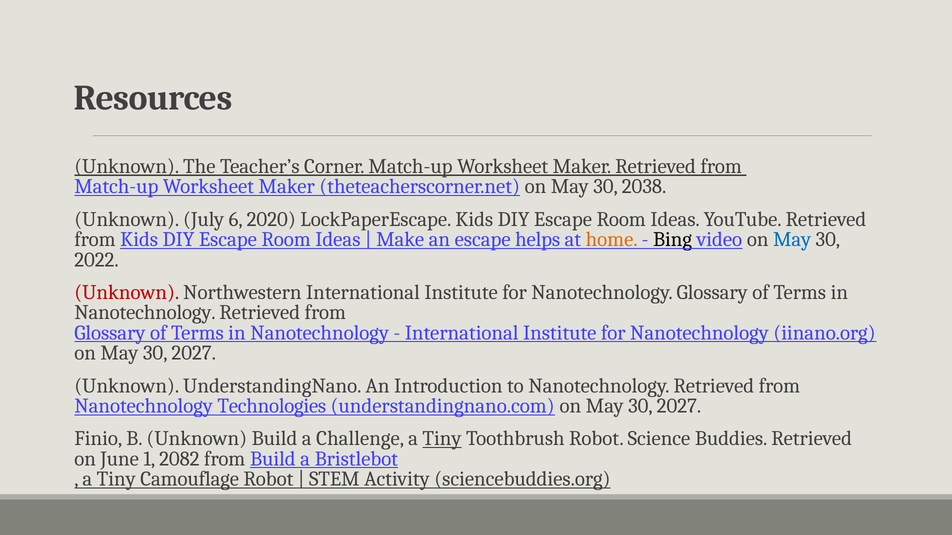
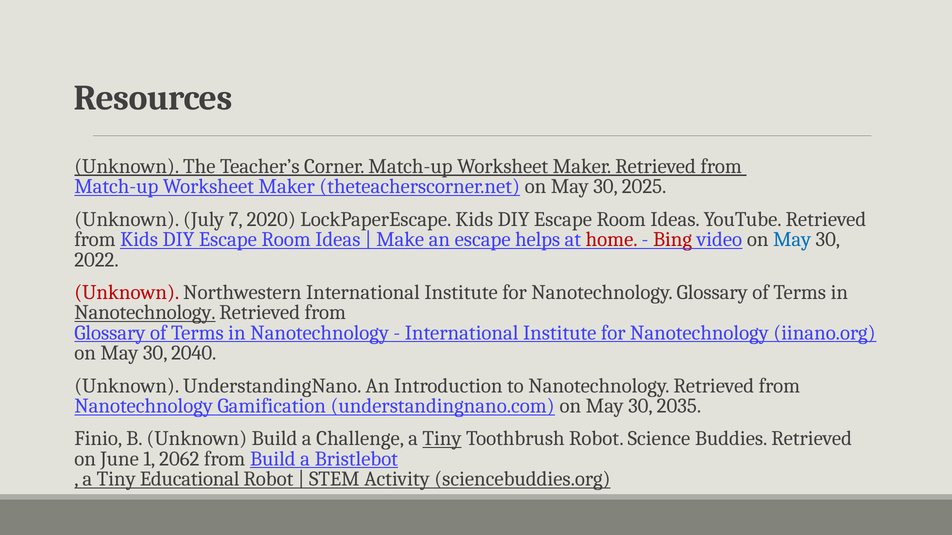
2038: 2038 -> 2025
6: 6 -> 7
home colour: orange -> red
Bing colour: black -> red
Nanotechnology at (145, 313) underline: none -> present
2027 at (194, 353): 2027 -> 2040
Technologies: Technologies -> Gamification
2027 at (679, 406): 2027 -> 2035
2082: 2082 -> 2062
Camouflage: Camouflage -> Educational
